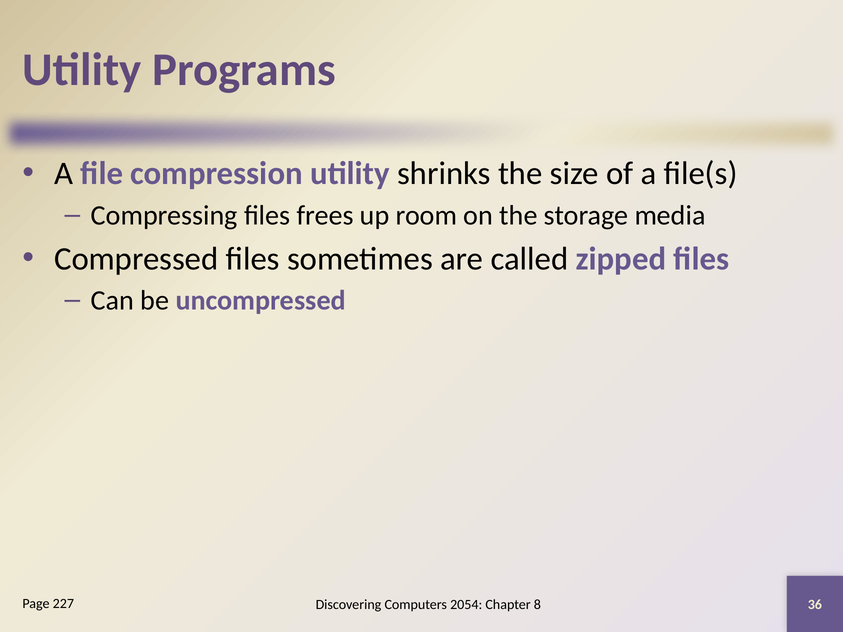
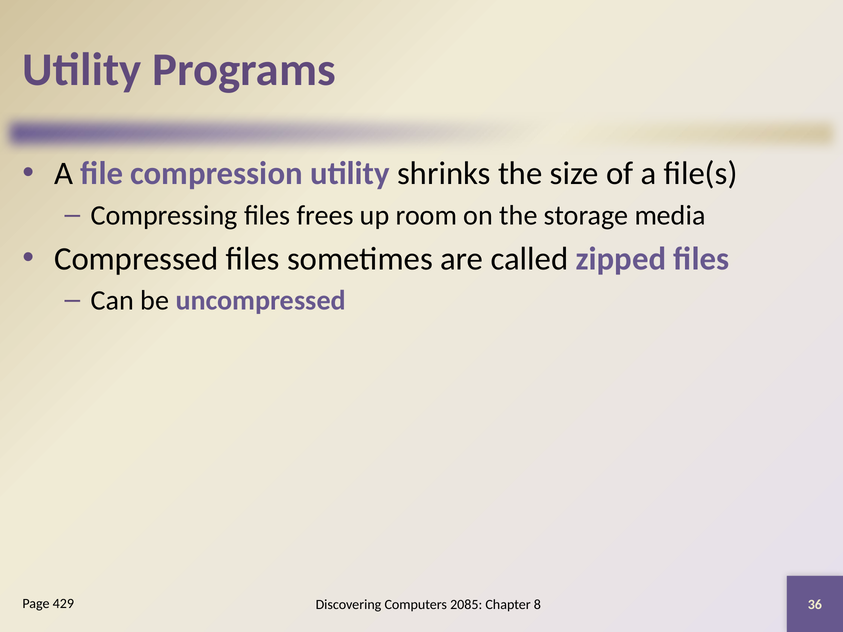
227: 227 -> 429
2054: 2054 -> 2085
